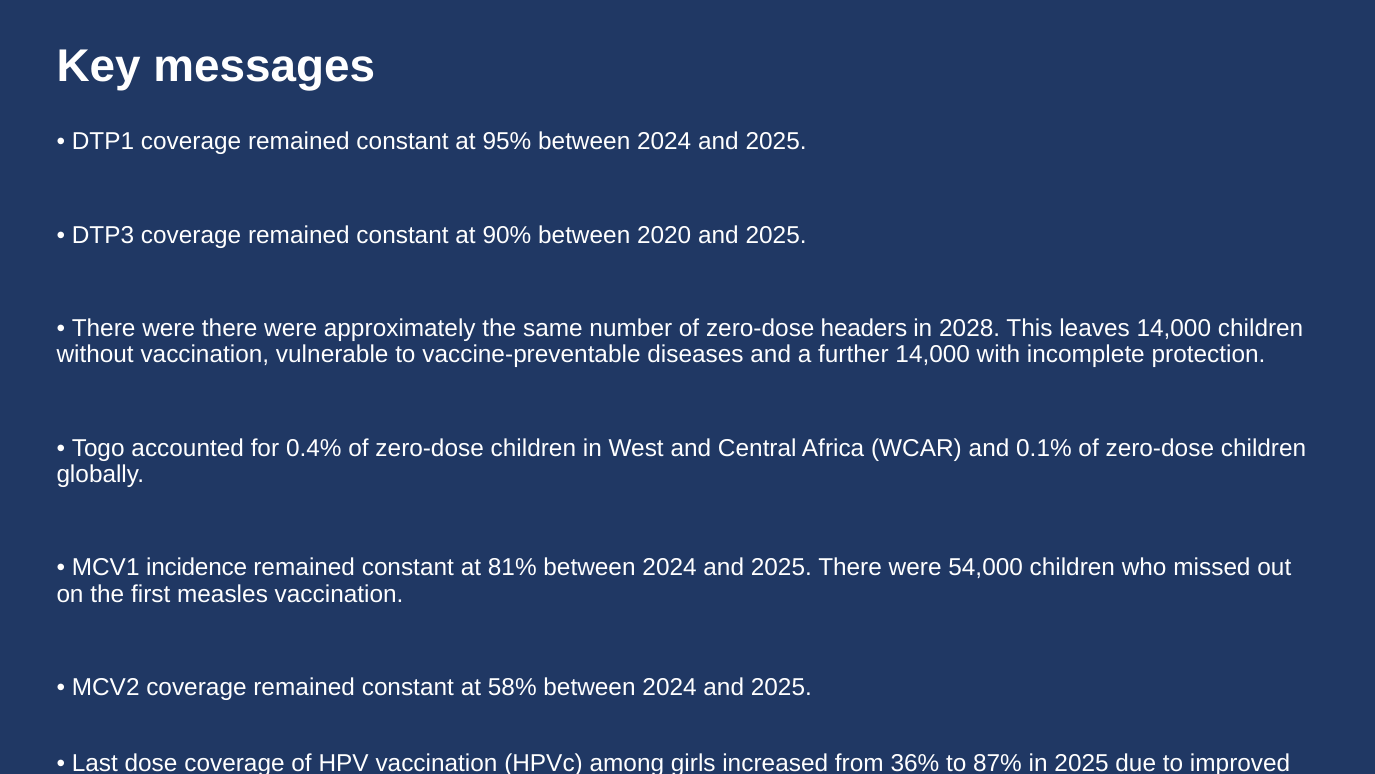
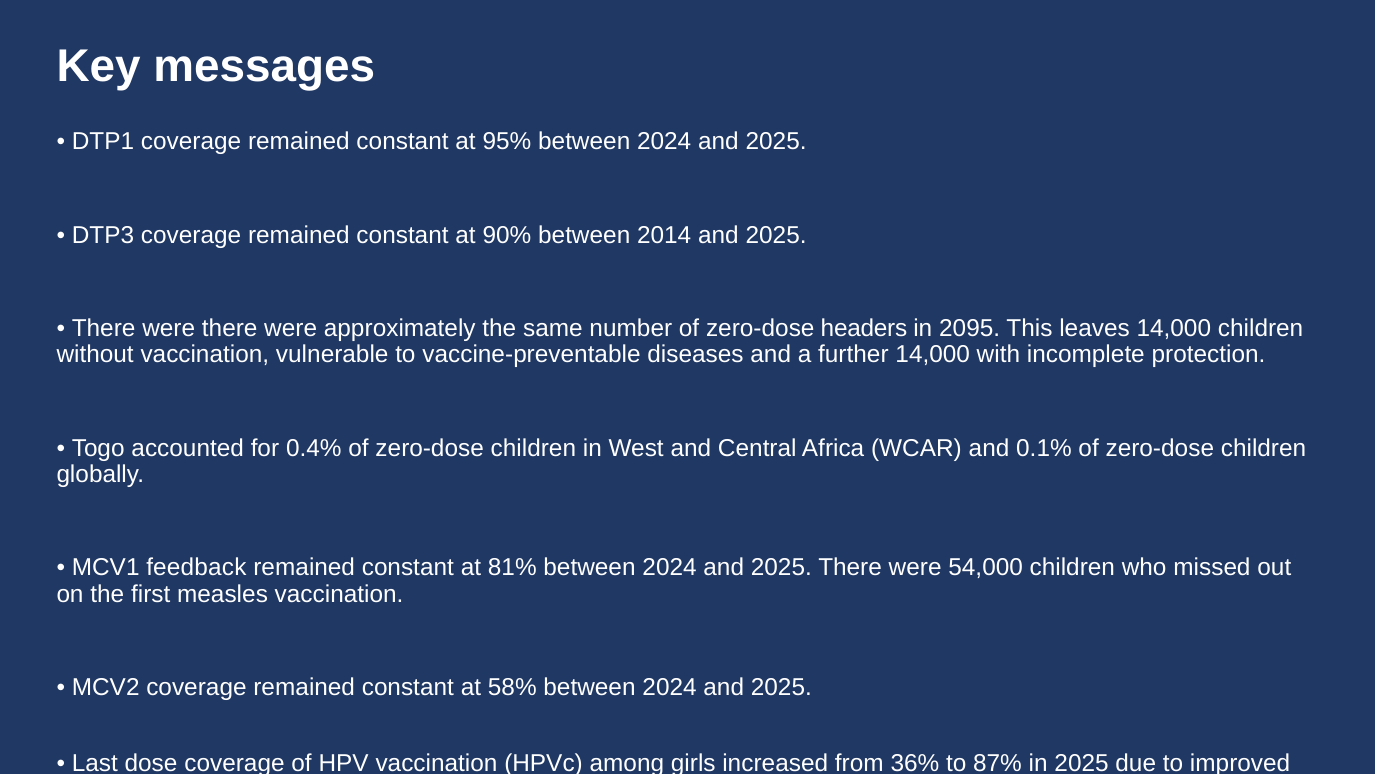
2020: 2020 -> 2014
2028: 2028 -> 2095
incidence: incidence -> feedback
